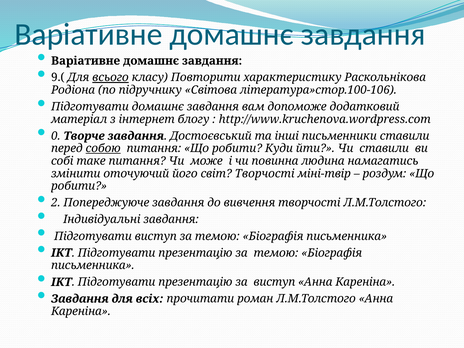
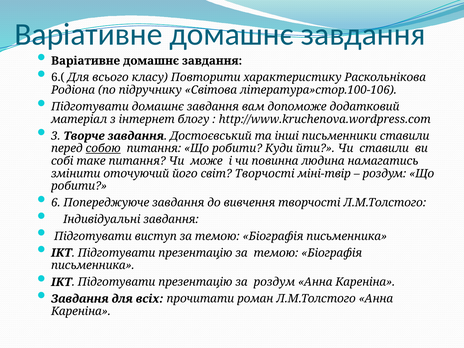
9.(: 9.( -> 6.(
всього underline: present -> none
0: 0 -> 3
2: 2 -> 6
за виступ: виступ -> роздум
